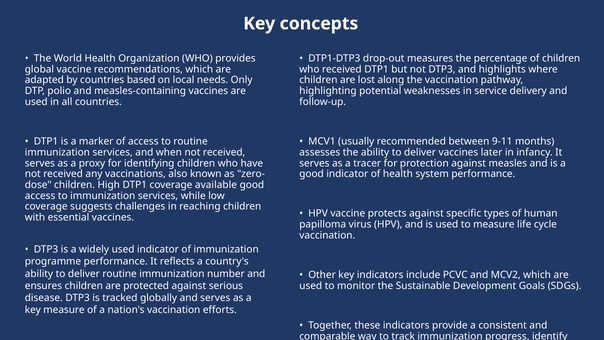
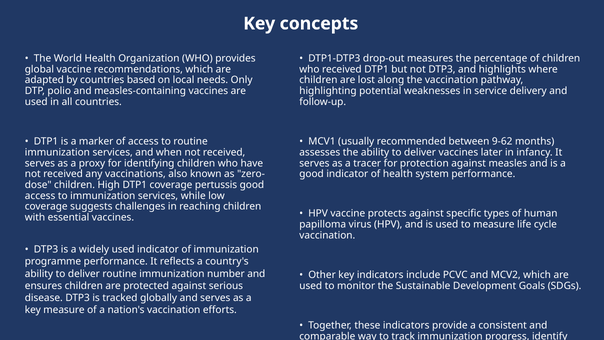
9-11: 9-11 -> 9-62
available: available -> pertussis
